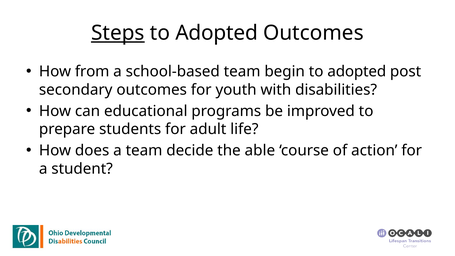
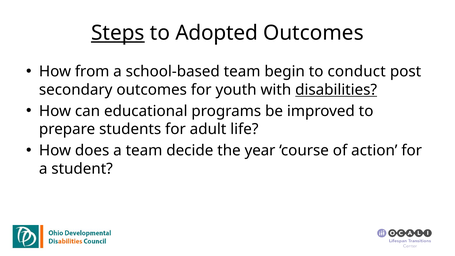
begin to adopted: adopted -> conduct
disabilities underline: none -> present
able: able -> year
